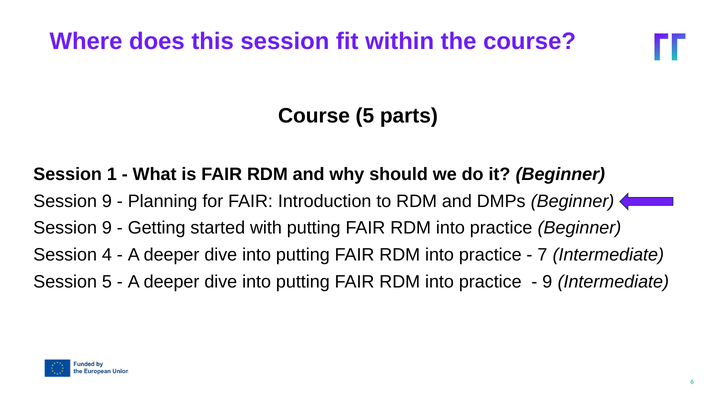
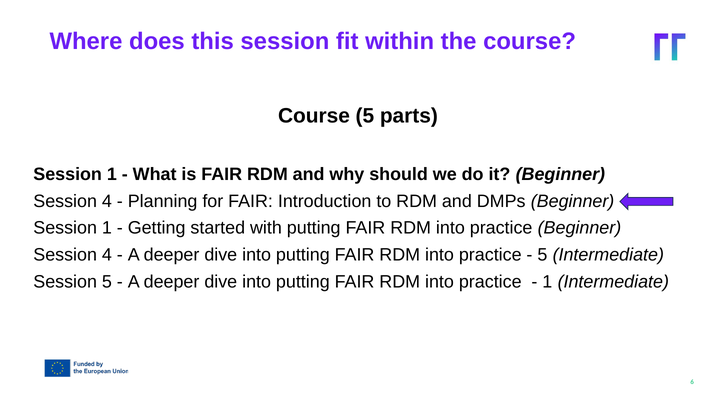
9 at (107, 201): 9 -> 4
9 at (107, 228): 9 -> 1
7 at (542, 255): 7 -> 5
9 at (547, 281): 9 -> 1
